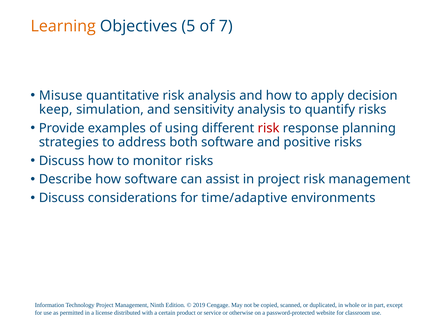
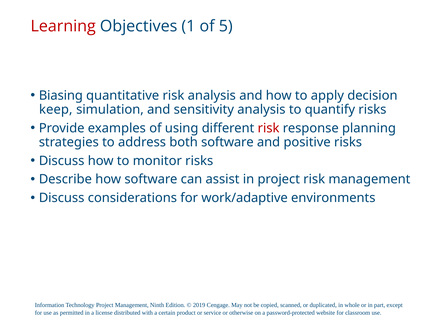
Learning colour: orange -> red
5: 5 -> 1
7: 7 -> 5
Misuse: Misuse -> Biasing
time/adaptive: time/adaptive -> work/adaptive
